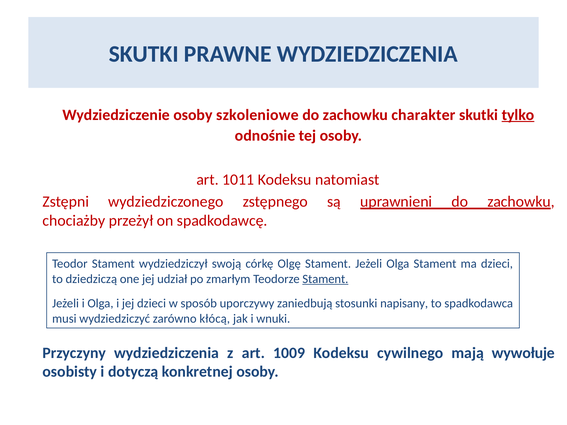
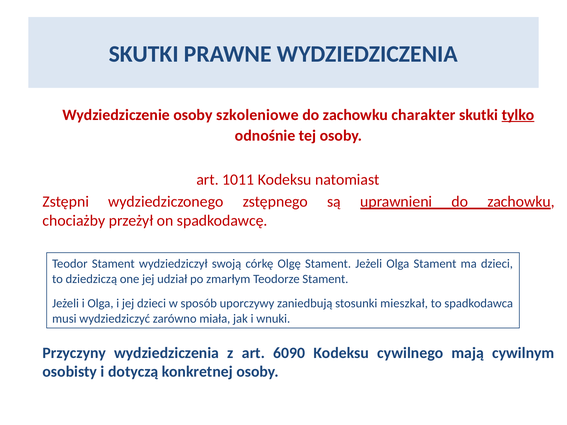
Stament at (325, 279) underline: present -> none
napisany: napisany -> mieszkał
kłócą: kłócą -> miała
1009: 1009 -> 6090
wywołuje: wywołuje -> cywilnym
